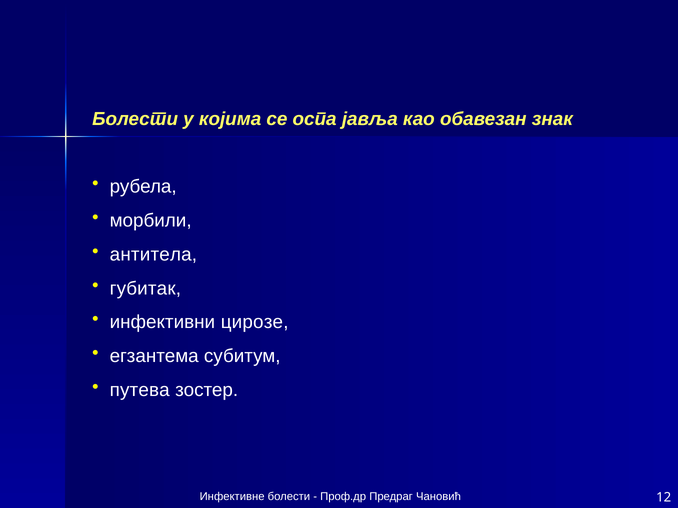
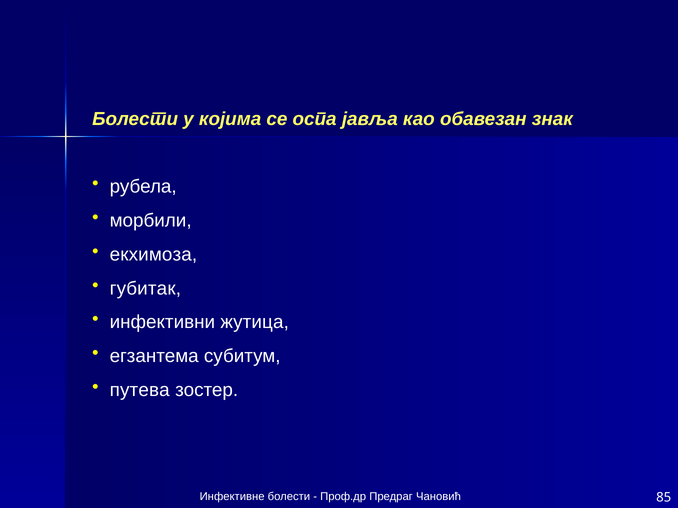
антитела: антитела -> екхимоза
цирозе: цирозе -> жутица
12: 12 -> 85
